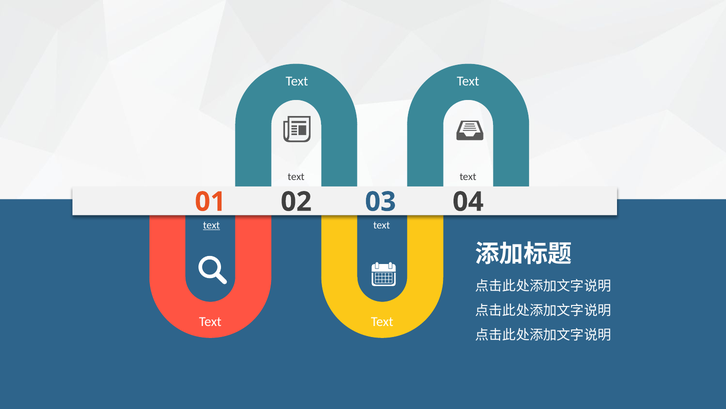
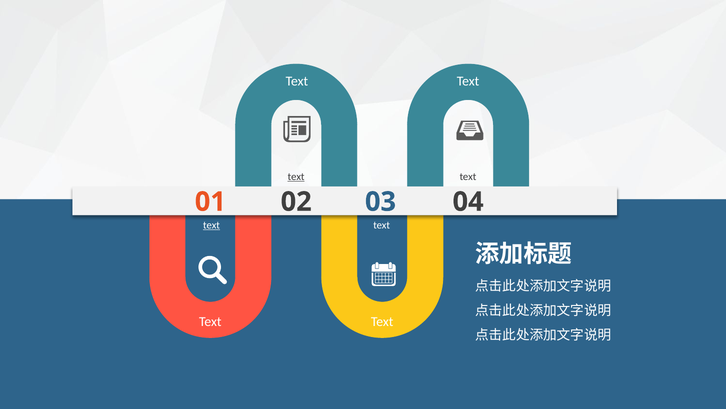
text at (296, 176) underline: none -> present
